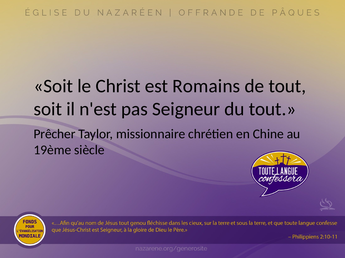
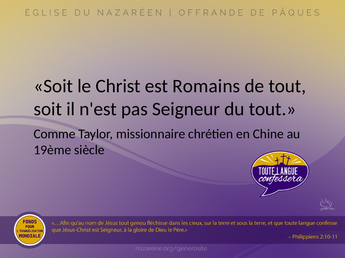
Prêcher: Prêcher -> Comme
